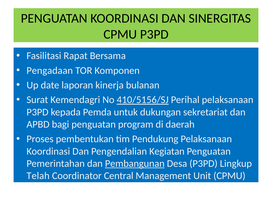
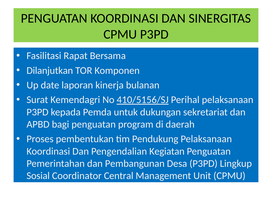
Pengadaan: Pengadaan -> Dilanjutkan
Pembangunan underline: present -> none
Telah: Telah -> Sosial
